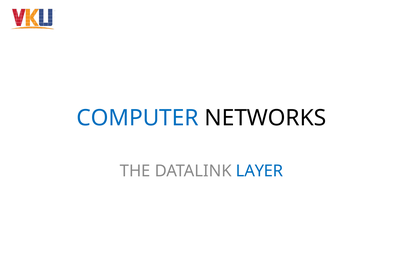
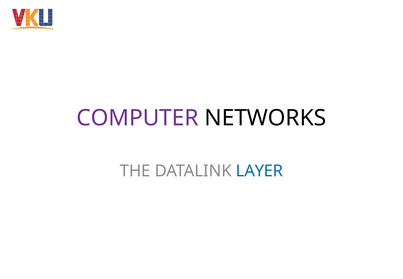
COMPUTER colour: blue -> purple
